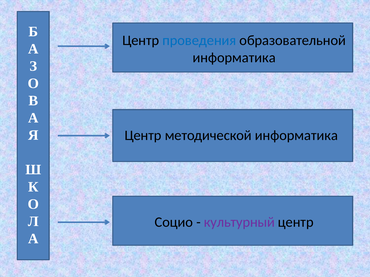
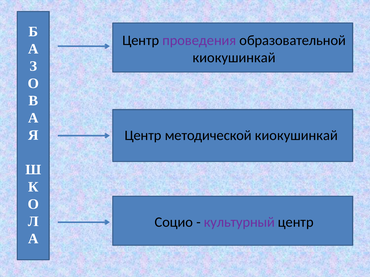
проведения colour: blue -> purple
информатика at (234, 58): информатика -> киокушинкай
методической информатика: информатика -> киокушинкай
